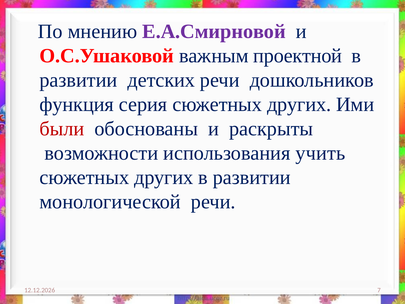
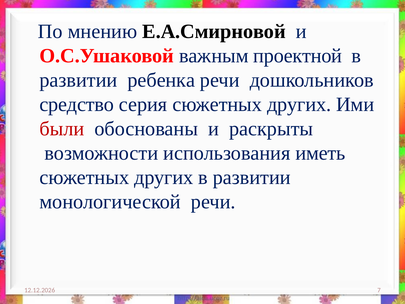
Е.А.Смирновой colour: purple -> black
детских: детских -> ребенка
функция: функция -> средство
учить: учить -> иметь
